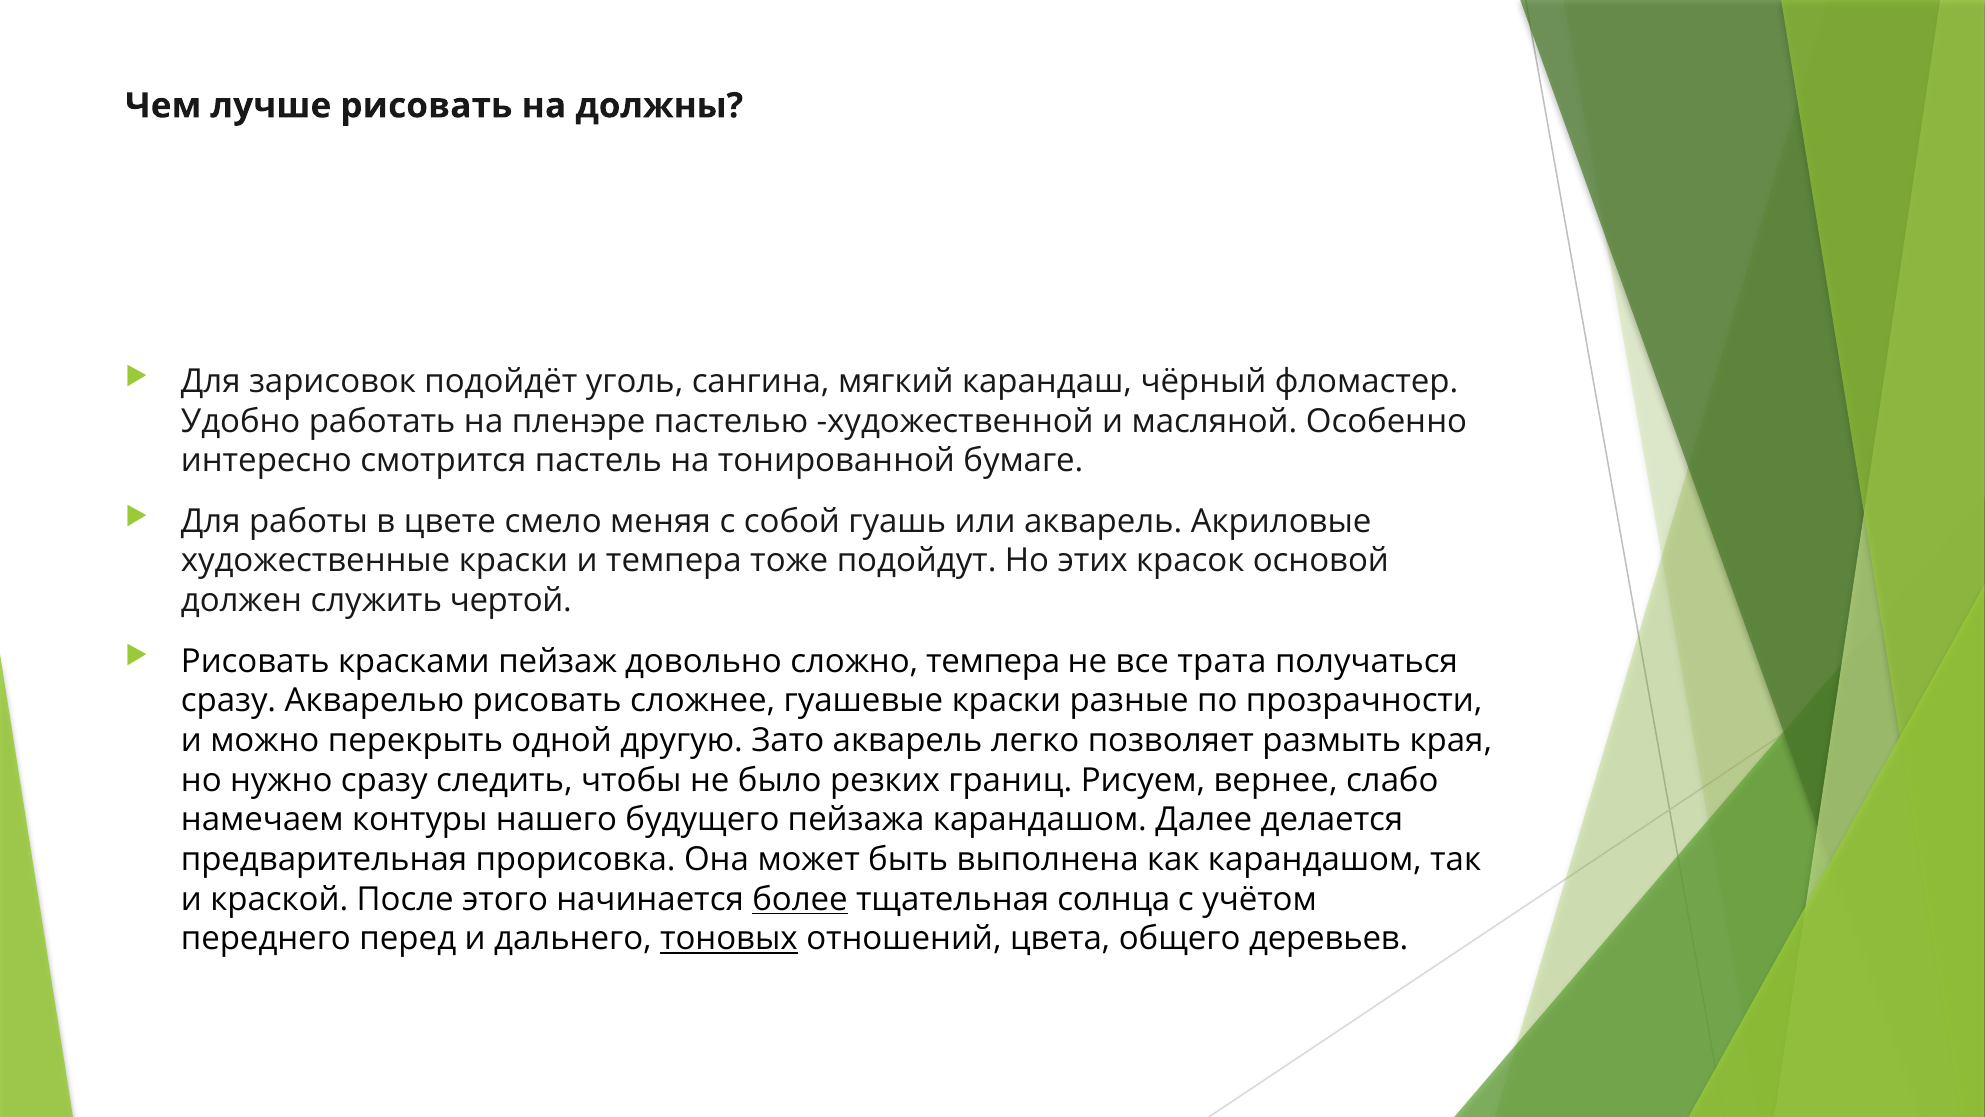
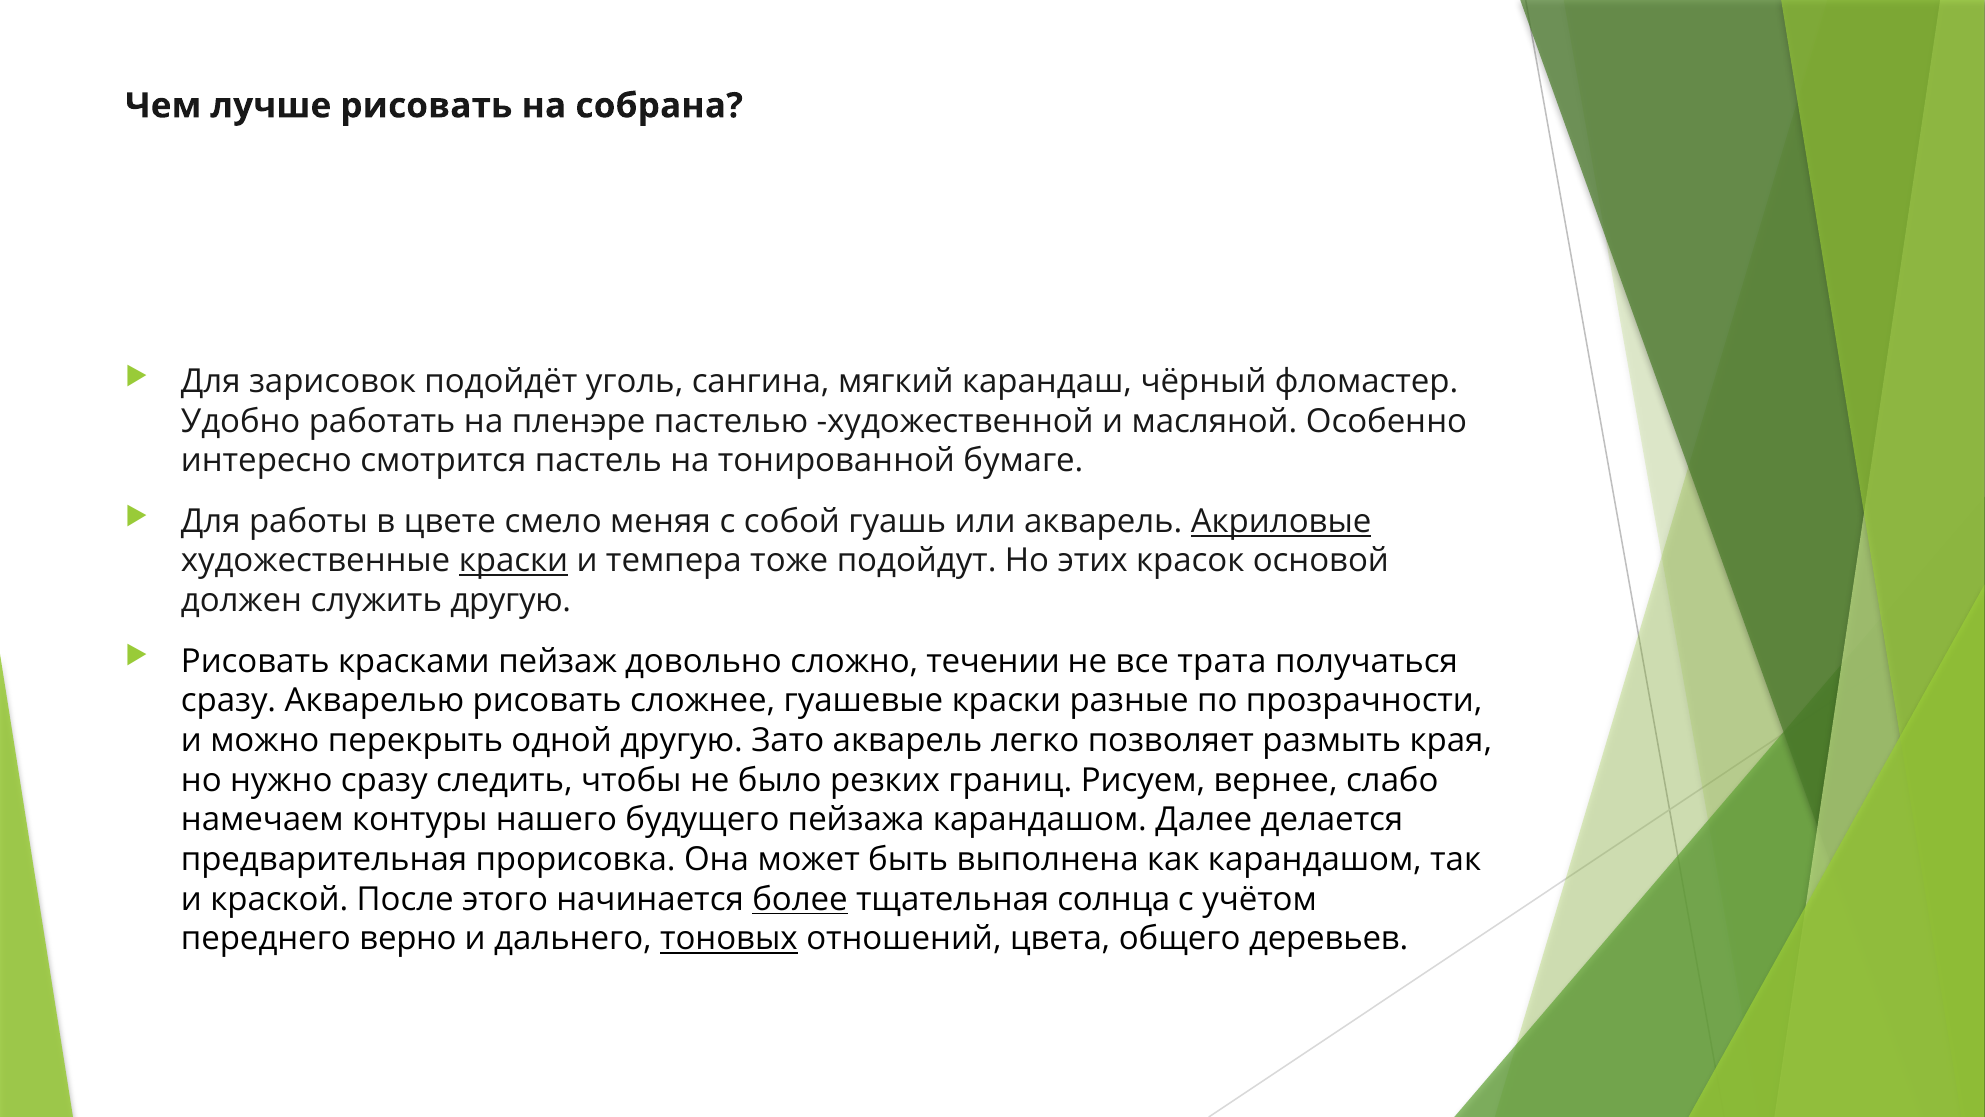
должны: должны -> собрана
Акриловые underline: none -> present
краски at (514, 561) underline: none -> present
служить чертой: чертой -> другую
сложно темпера: темпера -> течении
перед: перед -> верно
